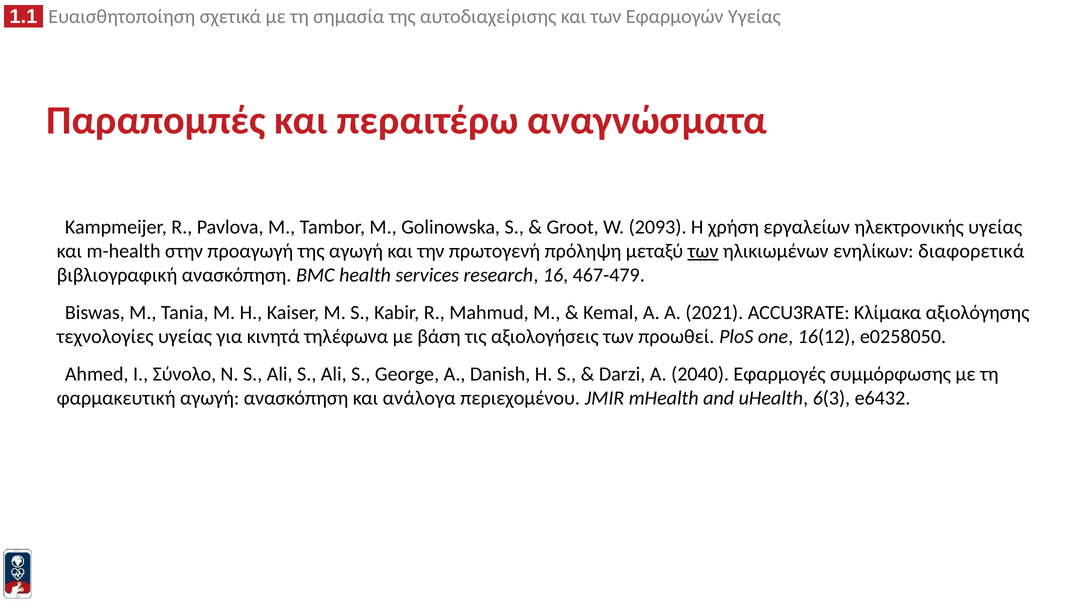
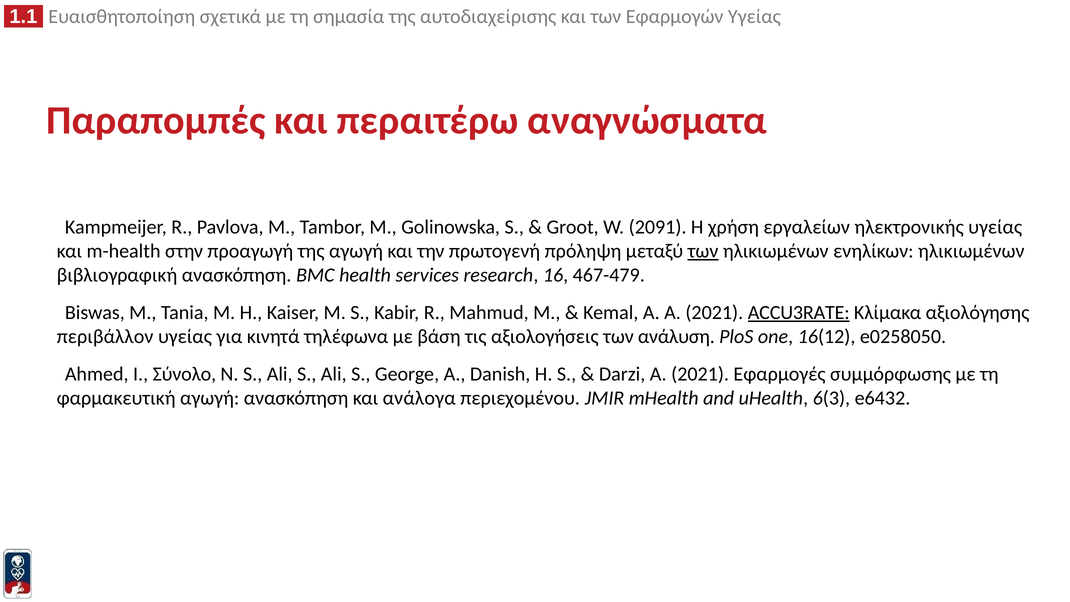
2093: 2093 -> 2091
ενηλίκων διαφορετικά: διαφορετικά -> ηλικιωμένων
ACCU3RATE underline: none -> present
τεχνολογίες: τεχνολογίες -> περιβάλλον
προωθεί: προωθεί -> ανάλυση
Darzi A 2040: 2040 -> 2021
